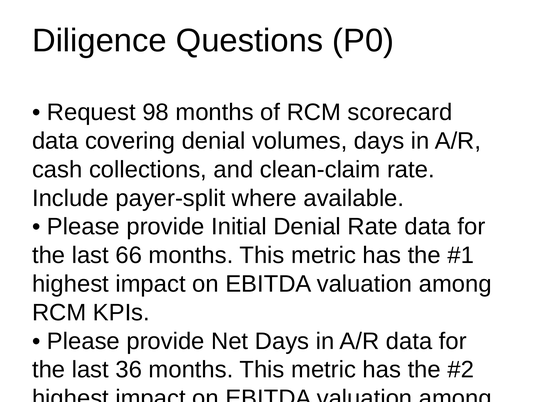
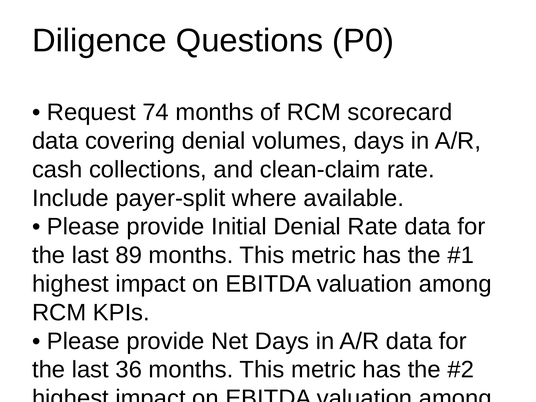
98: 98 -> 74
66: 66 -> 89
